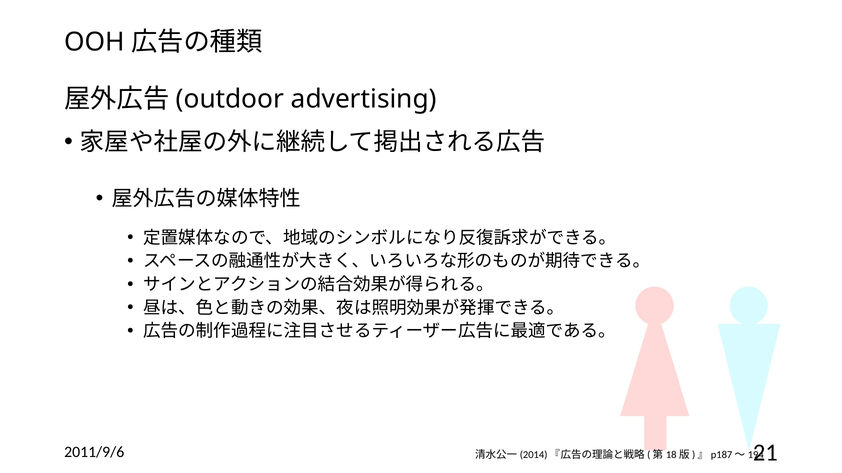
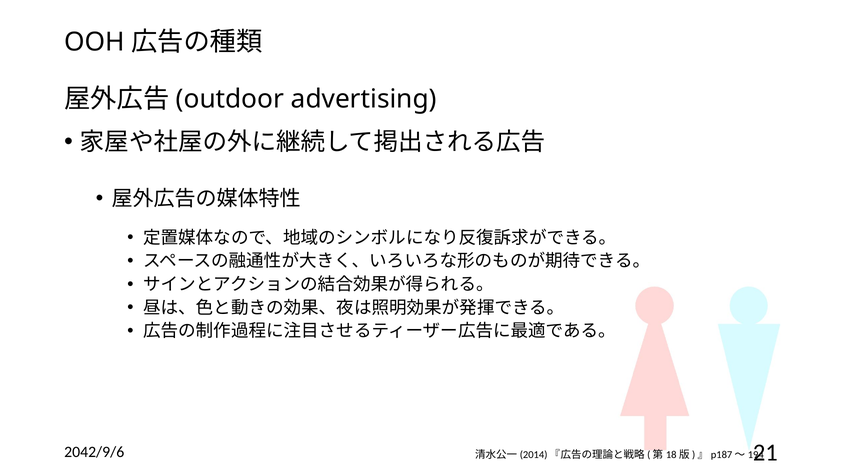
2011/9/6: 2011/9/6 -> 2042/9/6
